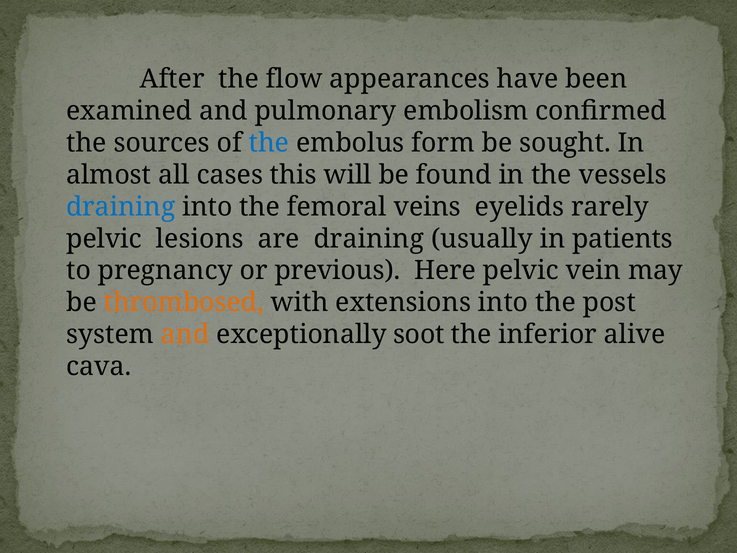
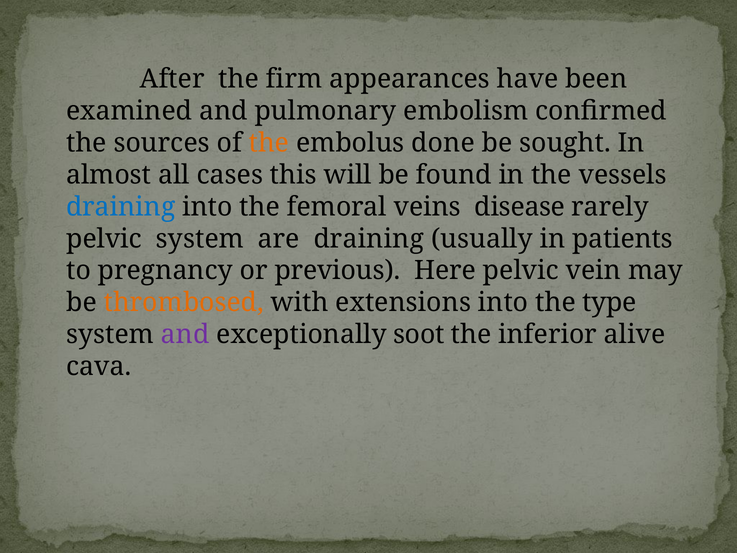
flow: flow -> firm
the at (269, 143) colour: blue -> orange
form: form -> done
eyelids: eyelids -> disease
pelvic lesions: lesions -> system
post: post -> type
and at (185, 334) colour: orange -> purple
